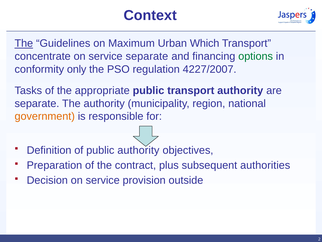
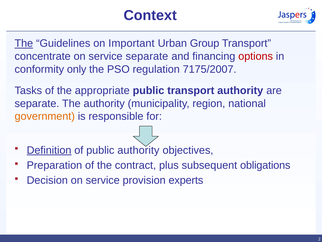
Maximum: Maximum -> Important
Which: Which -> Group
options colour: green -> red
4227/2007: 4227/2007 -> 7175/2007
Definition underline: none -> present
authorities: authorities -> obligations
outside: outside -> experts
